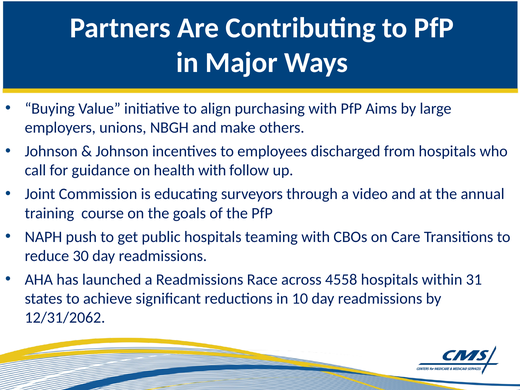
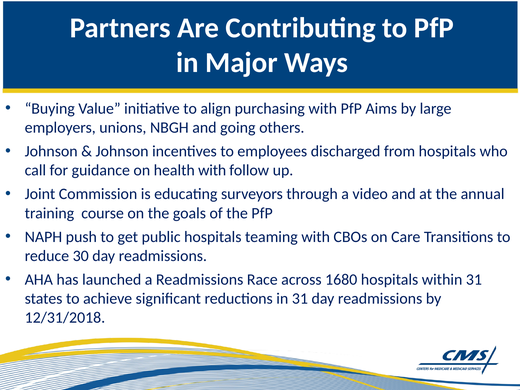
make: make -> going
4558: 4558 -> 1680
in 10: 10 -> 31
12/31/2062: 12/31/2062 -> 12/31/2018
